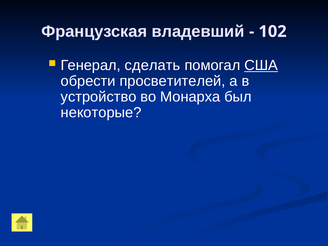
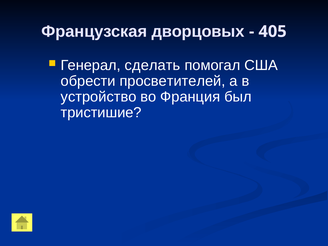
владевший: владевший -> дворцовых
102: 102 -> 405
США underline: present -> none
Монарха: Монарха -> Франция
некоторые: некоторые -> тристишие
